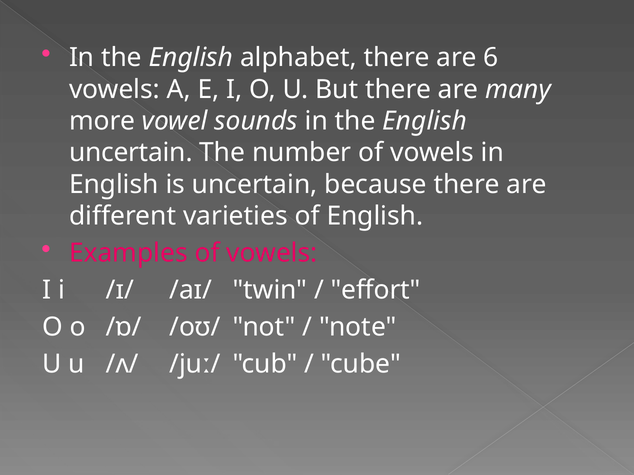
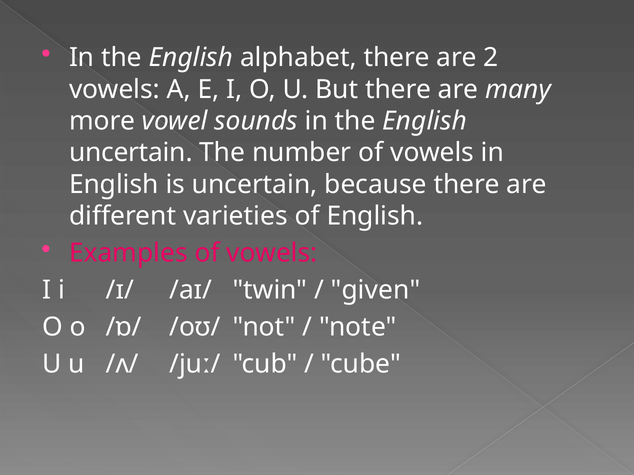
6: 6 -> 2
effort: effort -> given
